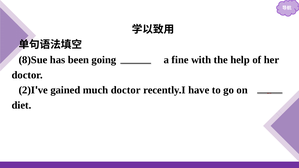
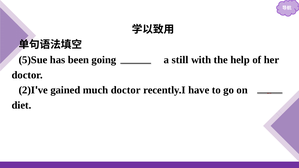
8)Sue: 8)Sue -> 5)Sue
fine: fine -> still
